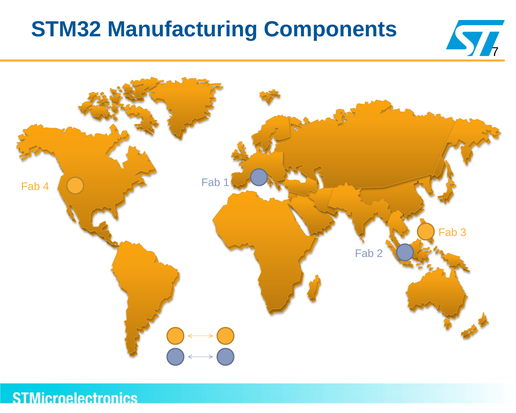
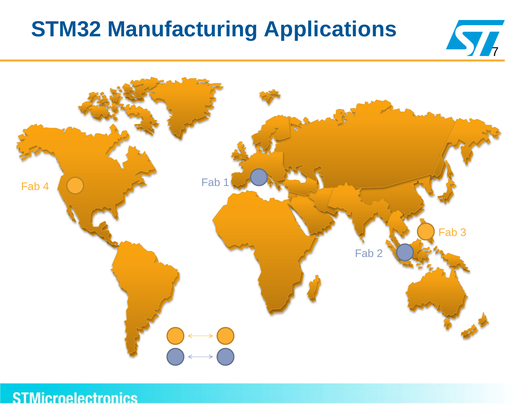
Components: Components -> Applications
